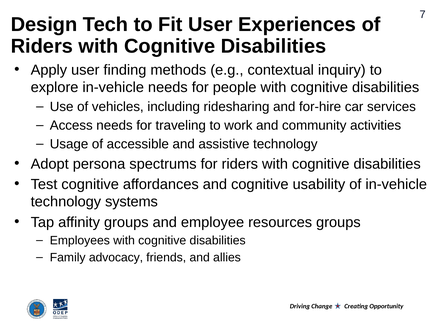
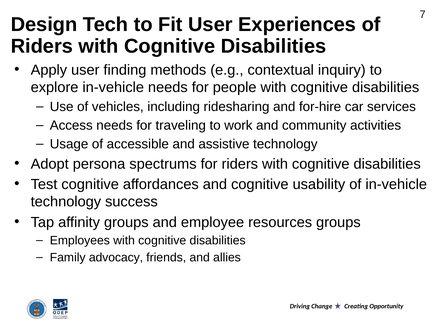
systems: systems -> success
